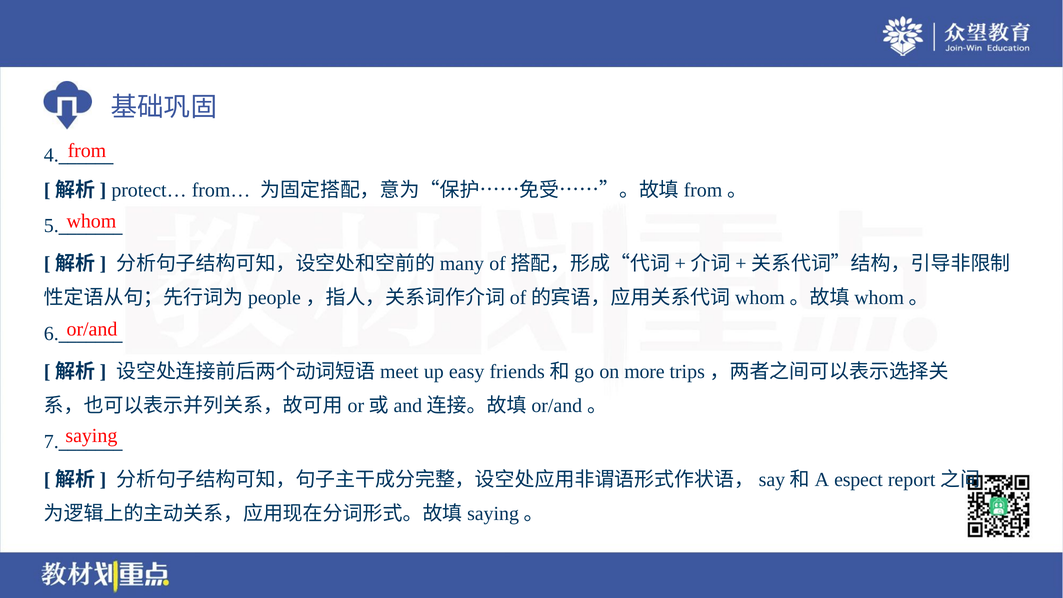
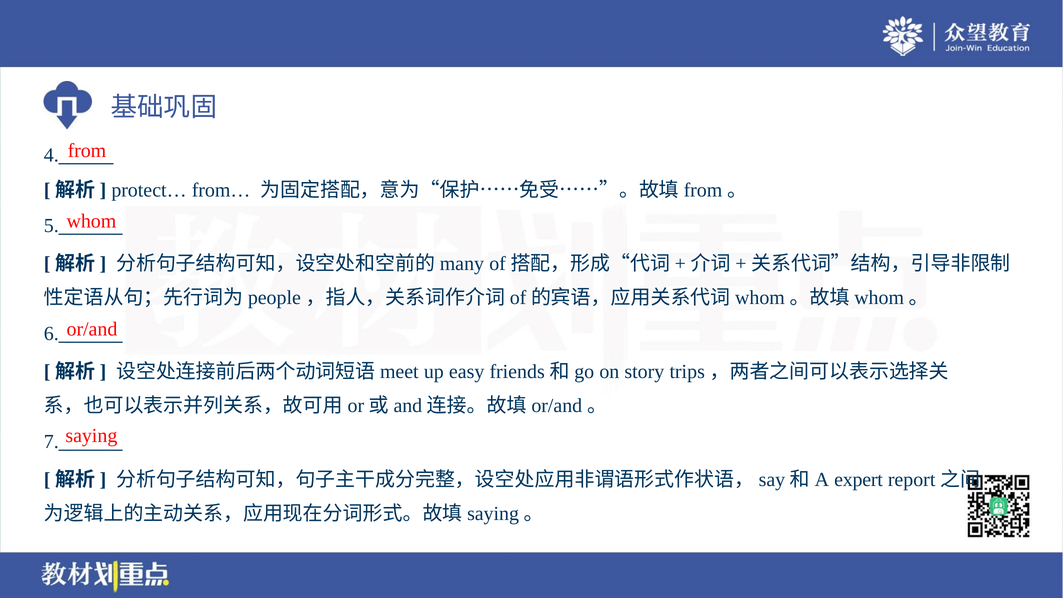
more: more -> story
espect: espect -> expert
